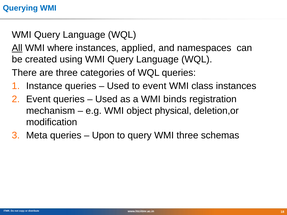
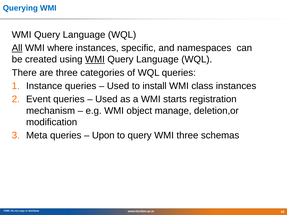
applied: applied -> specific
WMI at (95, 59) underline: none -> present
to event: event -> install
binds: binds -> starts
physical: physical -> manage
